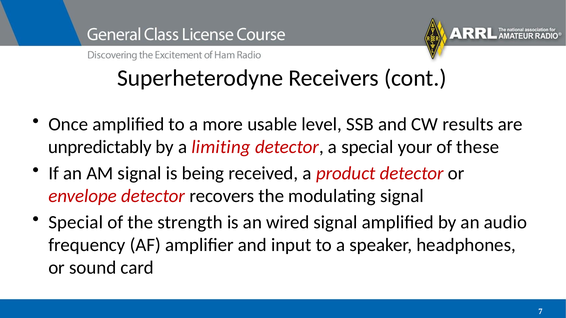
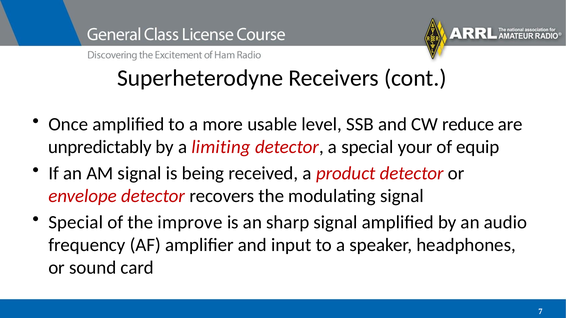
results: results -> reduce
these: these -> equip
strength: strength -> improve
wired: wired -> sharp
